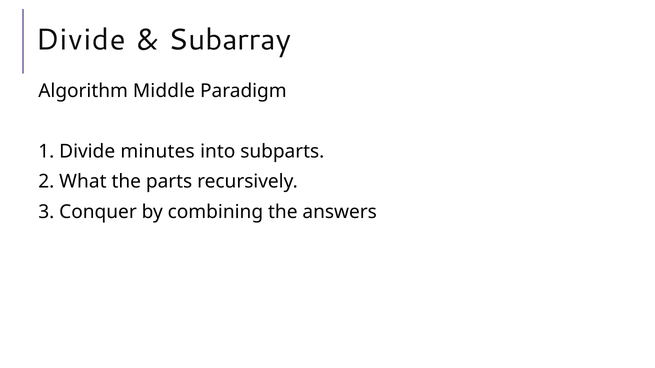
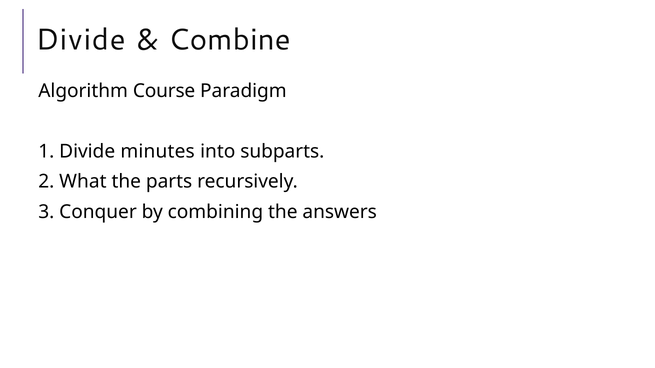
Subarray: Subarray -> Combine
Middle: Middle -> Course
